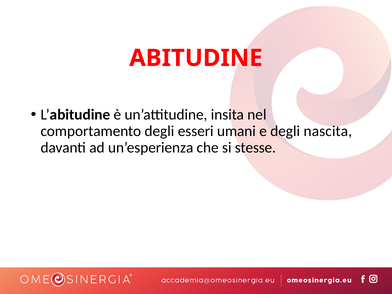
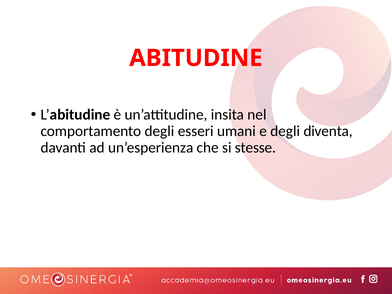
nascita: nascita -> diventa
